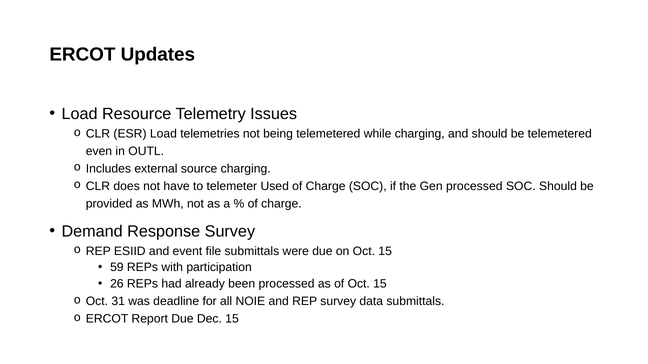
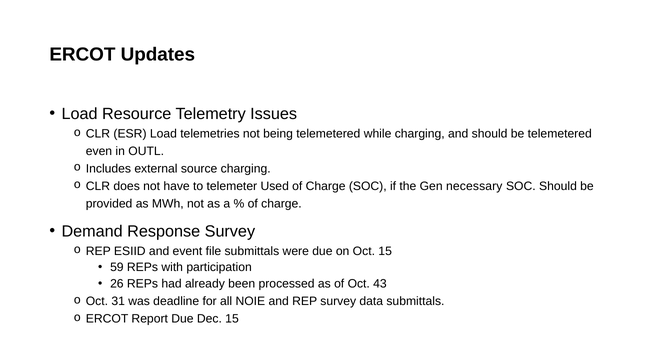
Gen processed: processed -> necessary
of Oct 15: 15 -> 43
